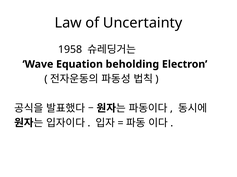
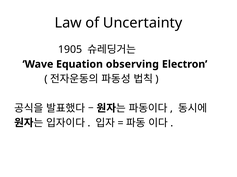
1958: 1958 -> 1905
beholding: beholding -> observing
